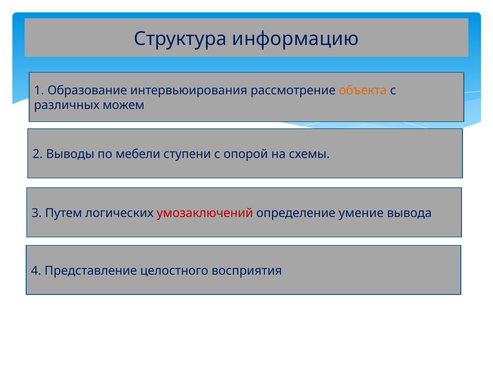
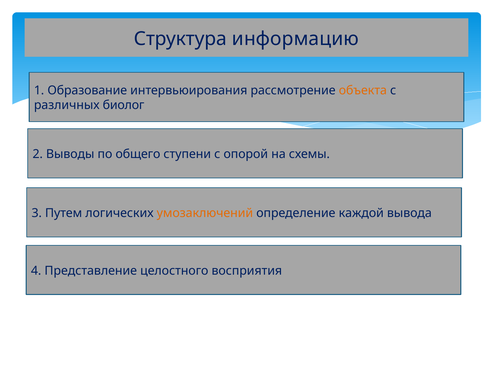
можем: можем -> биолог
мебели: мебели -> общего
умозаключений colour: red -> orange
умение: умение -> каждой
